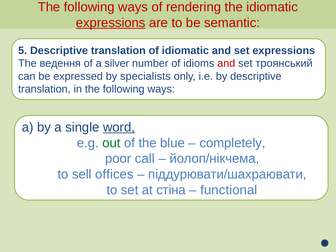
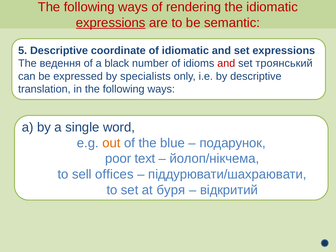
5 Descriptive translation: translation -> coordinate
silver: silver -> black
word underline: present -> none
out colour: green -> orange
completely: completely -> подарунок
call: call -> text
стіна: стіна -> буря
functional: functional -> відкритий
